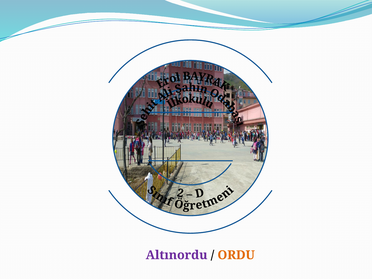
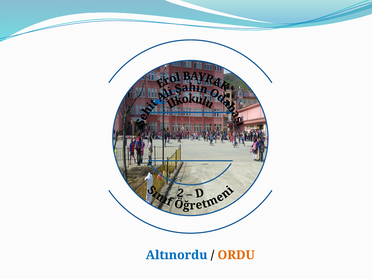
Altınordu colour: purple -> blue
